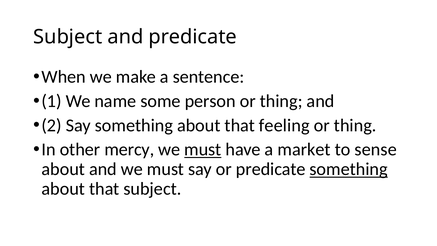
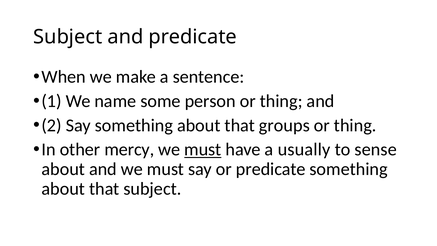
feeling: feeling -> groups
market: market -> usually
something at (349, 169) underline: present -> none
